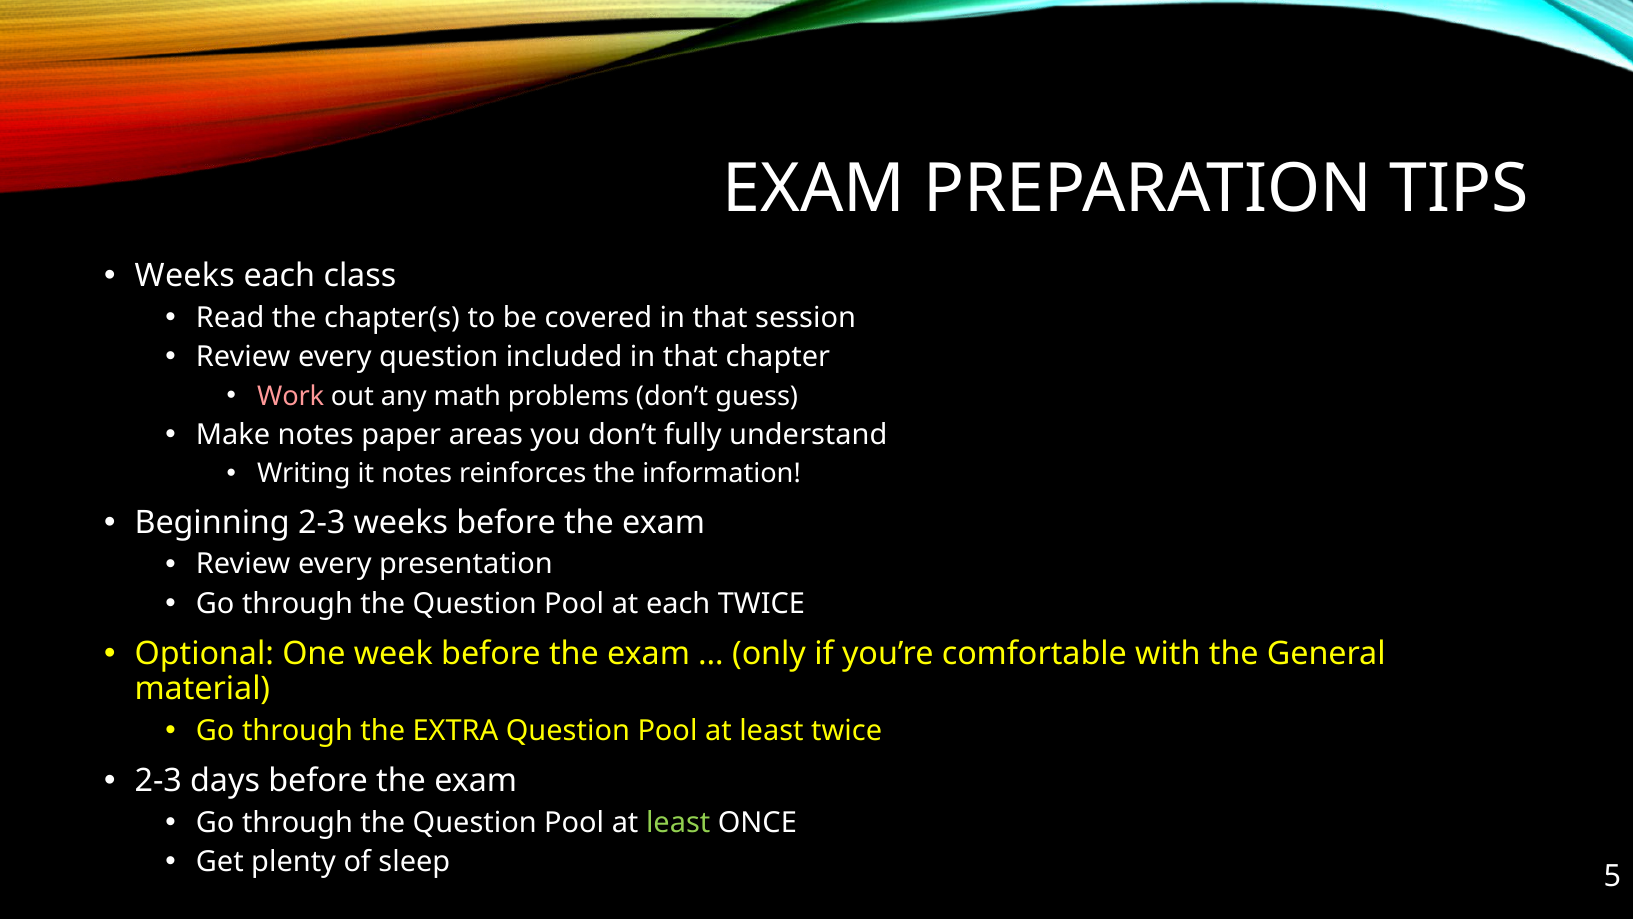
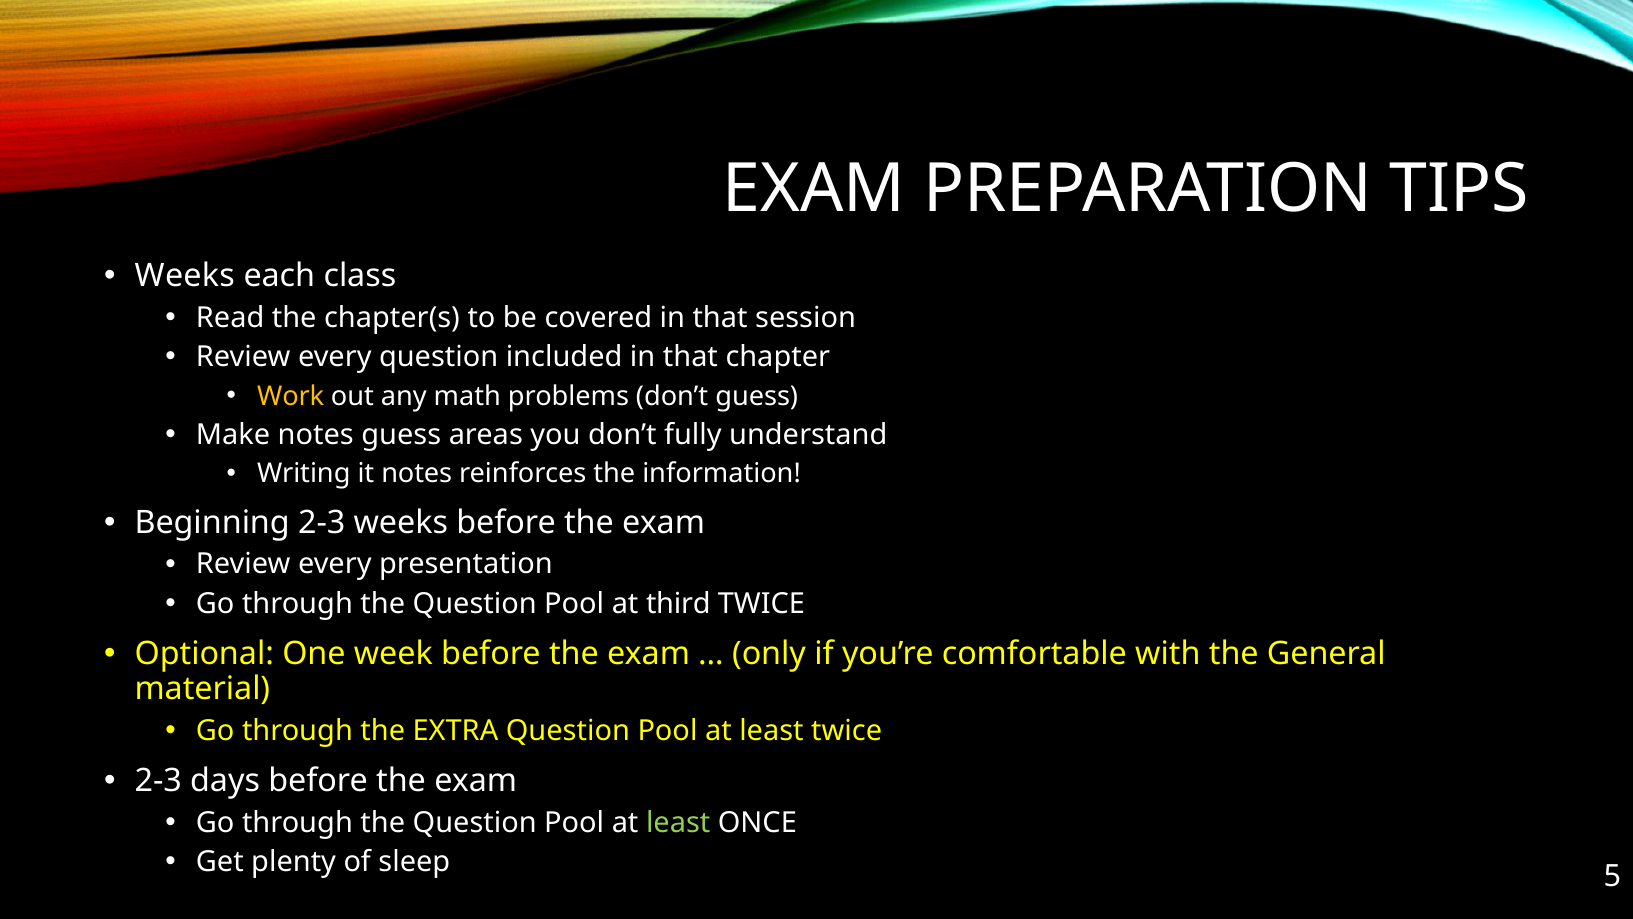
Work colour: pink -> yellow
notes paper: paper -> guess
at each: each -> third
